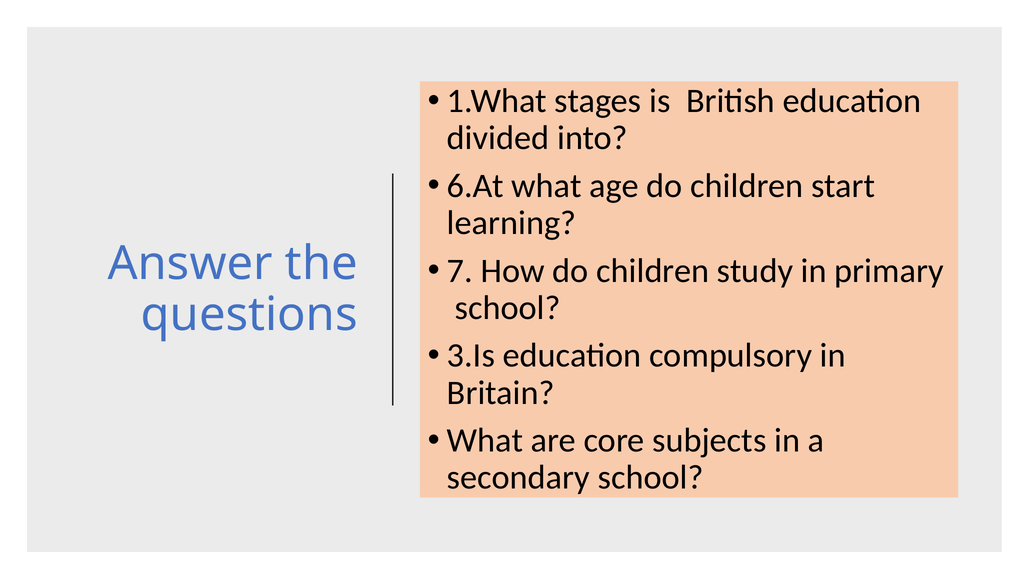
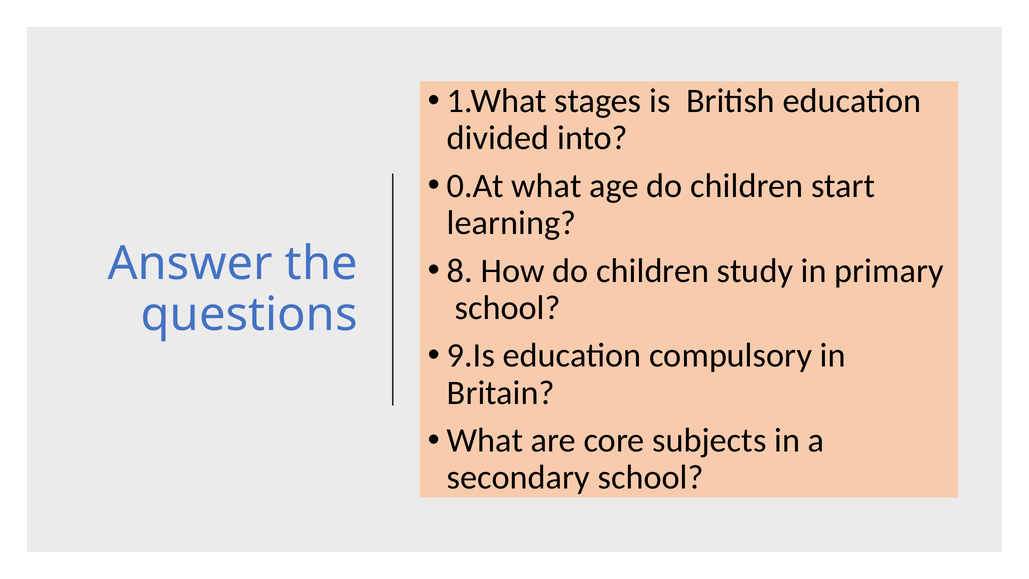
6.At: 6.At -> 0.At
7: 7 -> 8
3.Is: 3.Is -> 9.Is
